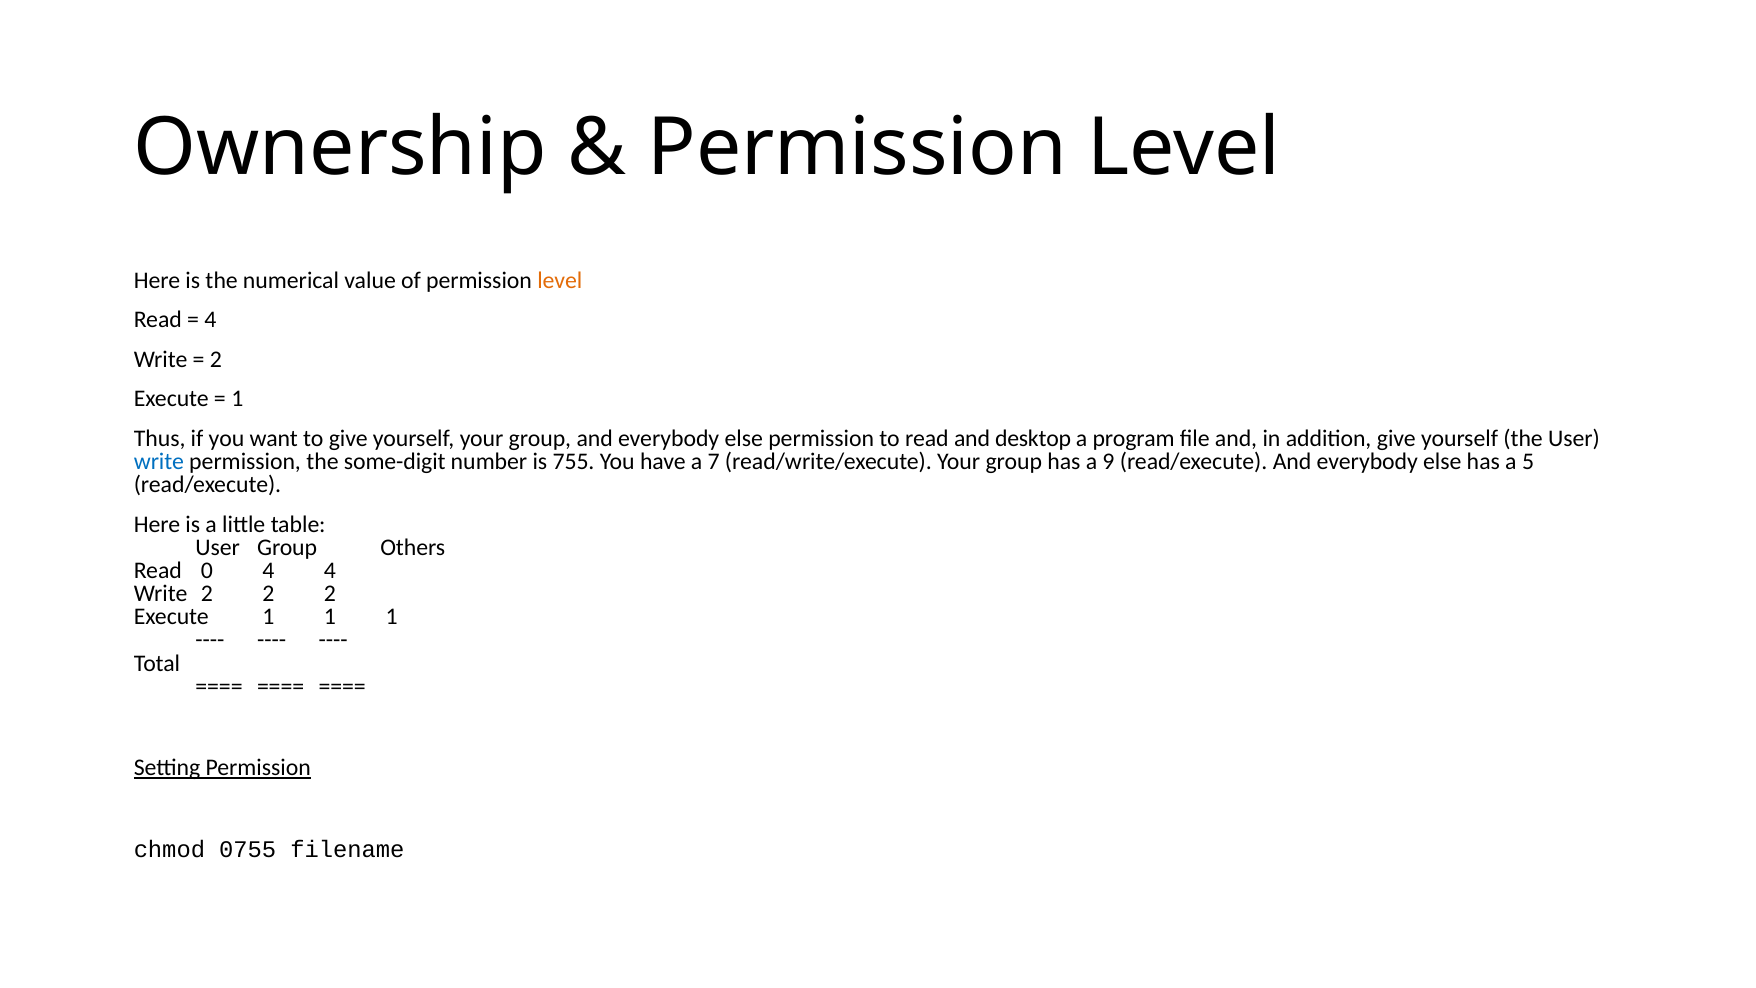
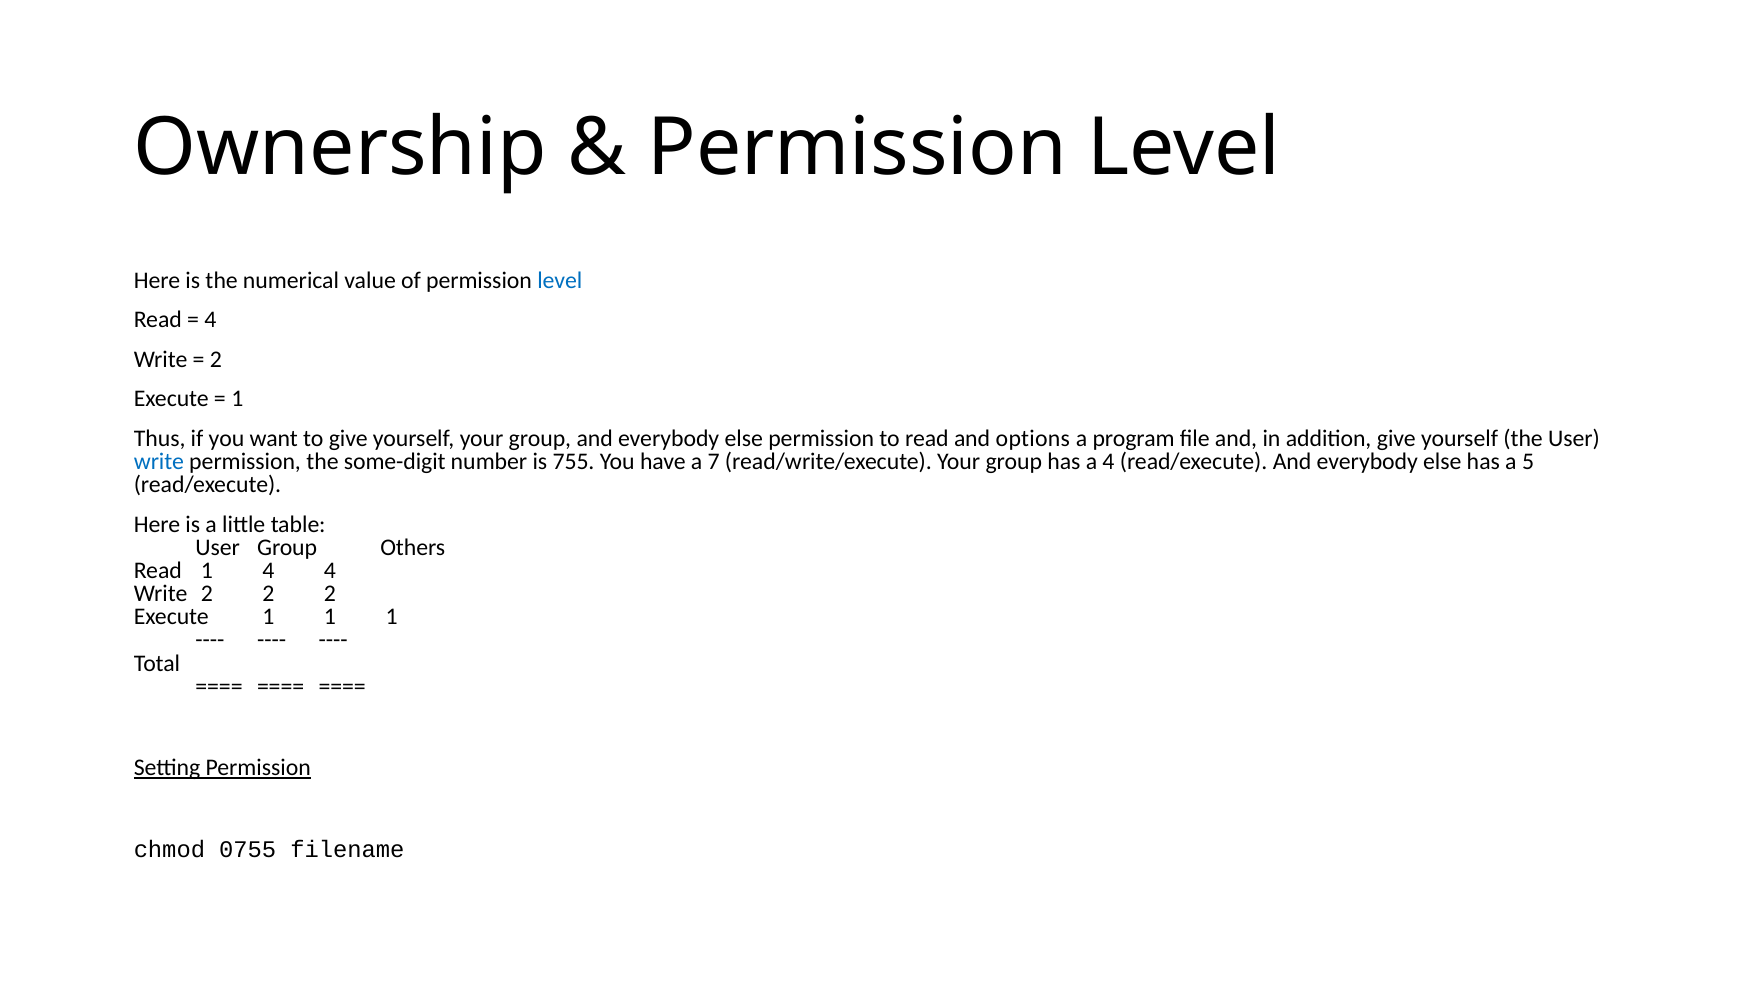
level at (560, 280) colour: orange -> blue
desktop: desktop -> options
a 9: 9 -> 4
Read 0: 0 -> 1
